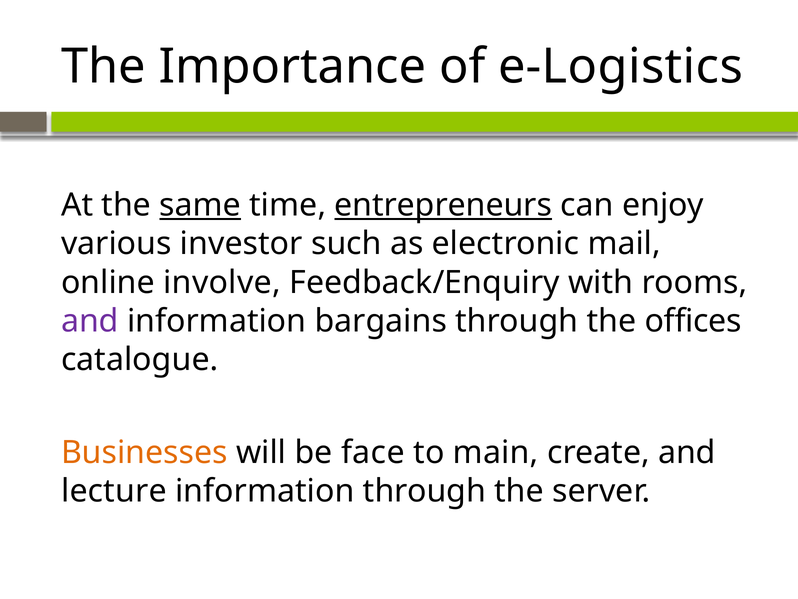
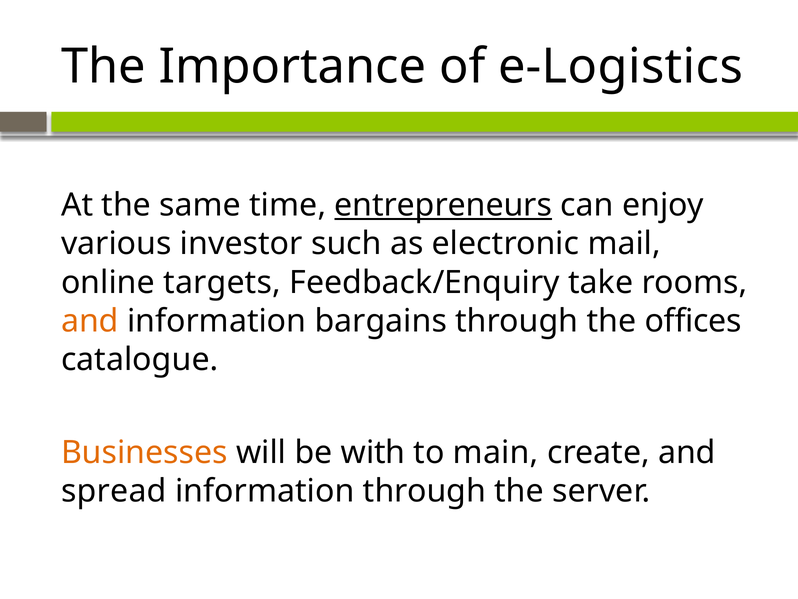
same underline: present -> none
involve: involve -> targets
with: with -> take
and at (90, 321) colour: purple -> orange
face: face -> with
lecture: lecture -> spread
